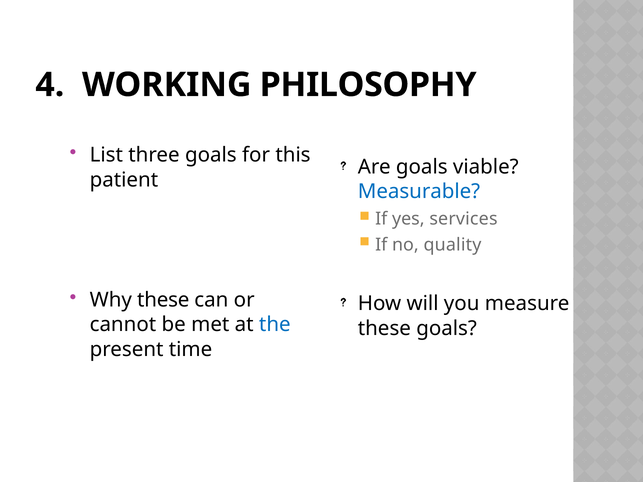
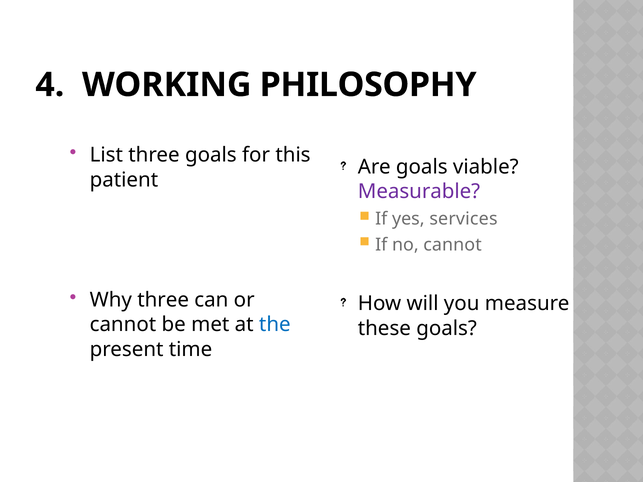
Measurable colour: blue -> purple
no quality: quality -> cannot
Why these: these -> three
